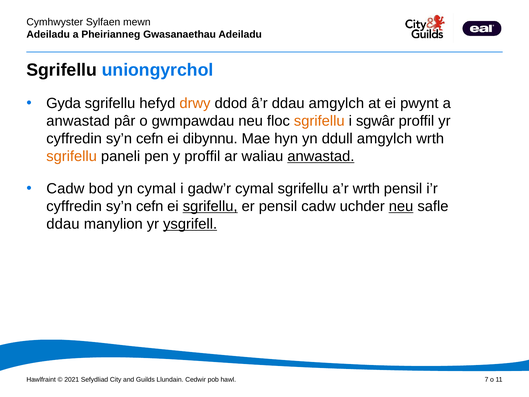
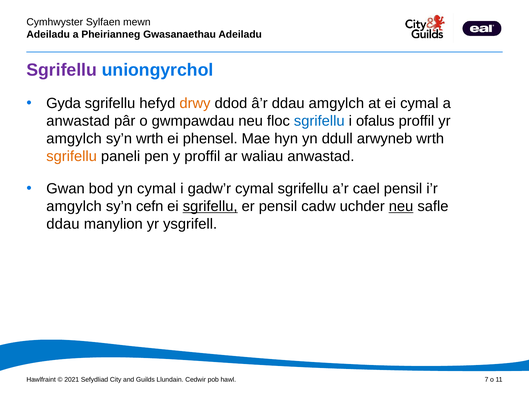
Sgrifellu at (62, 70) colour: black -> purple
ei pwynt: pwynt -> cymal
sgrifellu at (319, 121) colour: orange -> blue
sgwâr: sgwâr -> ofalus
cyffredin at (74, 139): cyffredin -> amgylch
cefn at (150, 139): cefn -> wrth
dibynnu: dibynnu -> phensel
ddull amgylch: amgylch -> arwyneb
anwastad at (321, 156) underline: present -> none
Cadw at (65, 189): Cadw -> Gwan
a’r wrth: wrth -> cael
cyffredin at (74, 206): cyffredin -> amgylch
ysgrifell underline: present -> none
